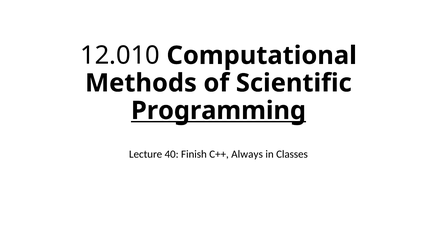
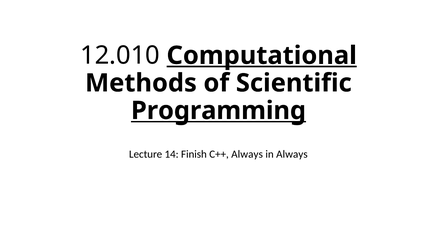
Computational underline: none -> present
40: 40 -> 14
in Classes: Classes -> Always
